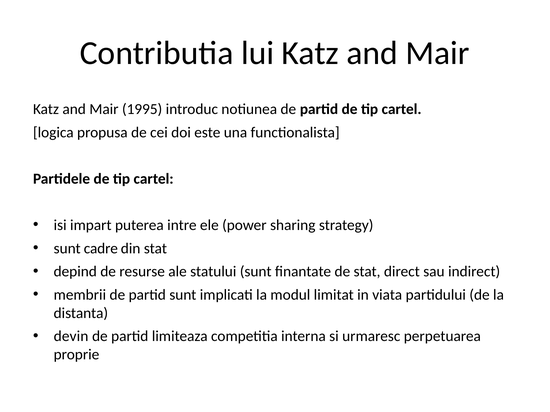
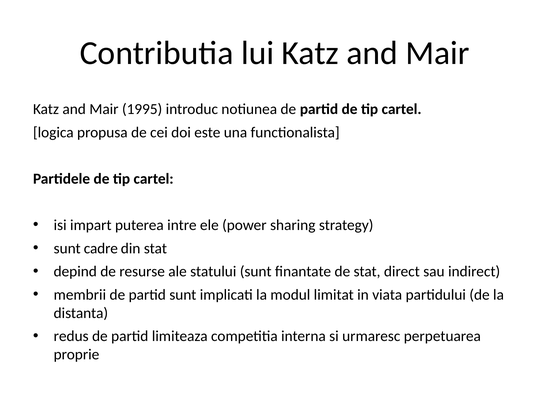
devin: devin -> redus
